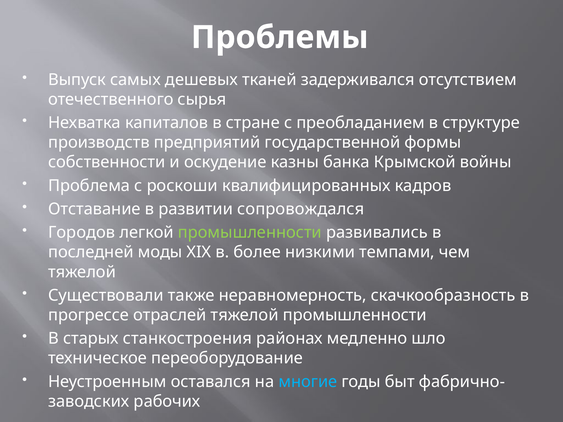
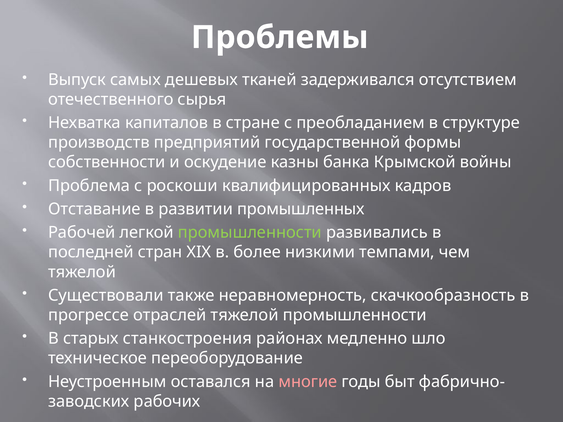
сопровождался: сопровождался -> промышленных
Городов: Городов -> Рабочей
моды: моды -> стран
многие colour: light blue -> pink
